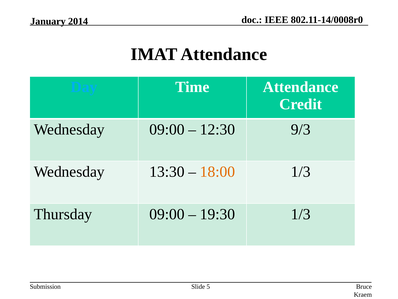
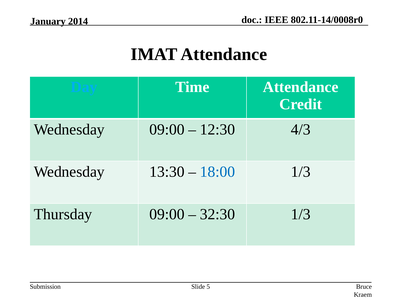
9/3: 9/3 -> 4/3
18:00 colour: orange -> blue
19:30: 19:30 -> 32:30
